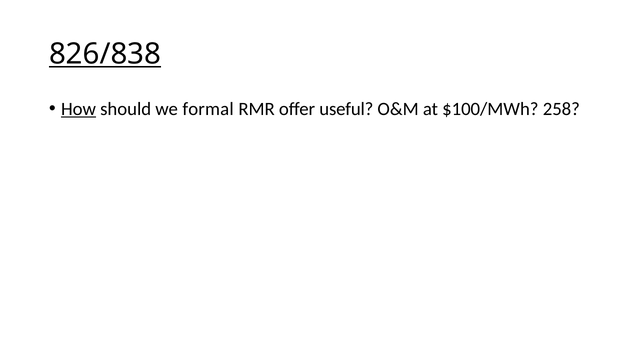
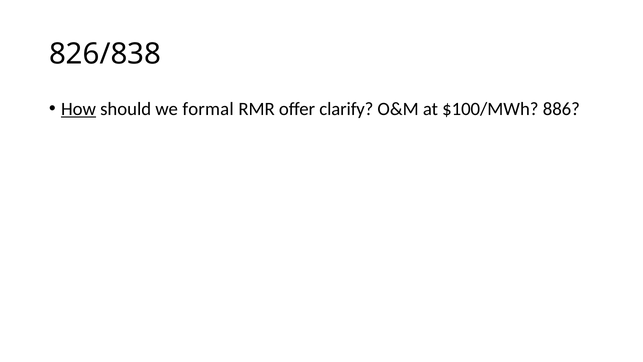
826/838 underline: present -> none
useful: useful -> clarify
258: 258 -> 886
